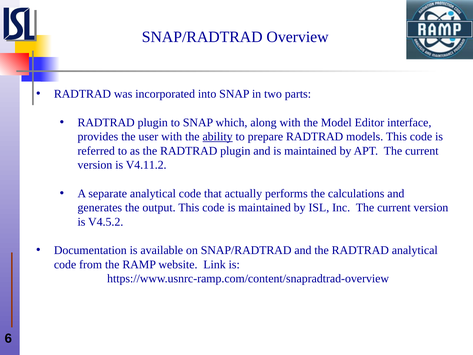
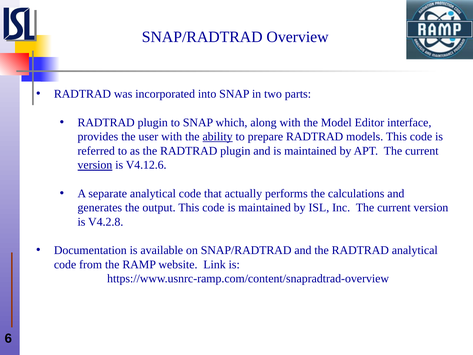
version at (95, 165) underline: none -> present
V4.11.2: V4.11.2 -> V4.12.6
V4.5.2: V4.5.2 -> V4.2.8
